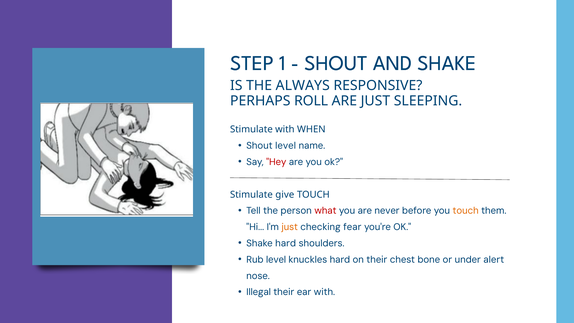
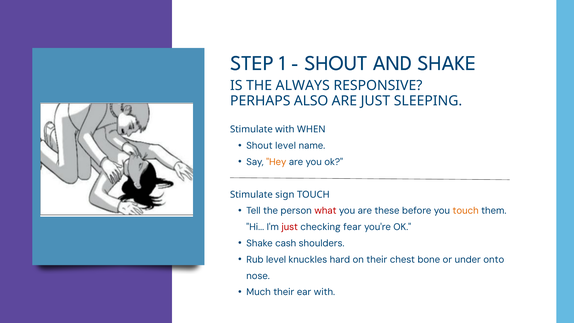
ROLL: ROLL -> ALSO
Hey colour: red -> orange
give: give -> sign
never: never -> these
just at (290, 227) colour: orange -> red
Shake hard: hard -> cash
alert: alert -> onto
Illegal: Illegal -> Much
